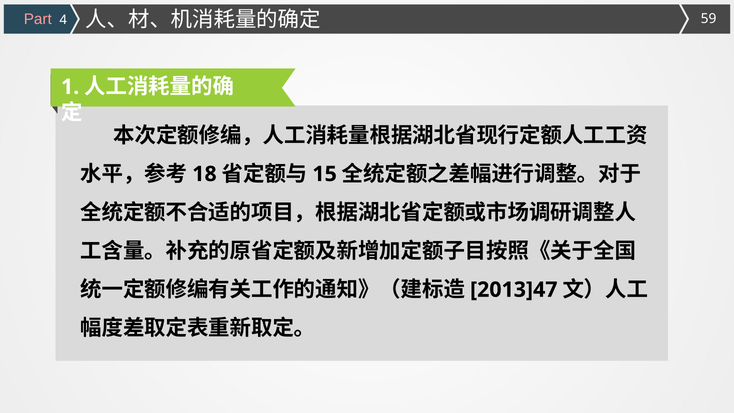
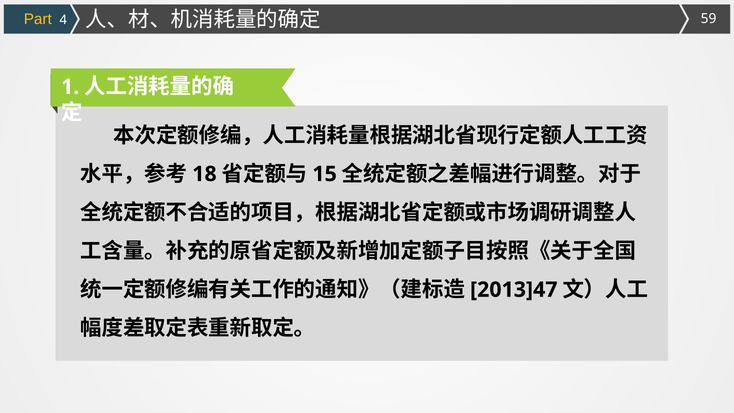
Part colour: pink -> yellow
